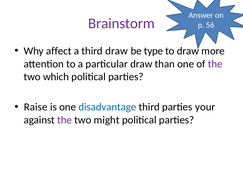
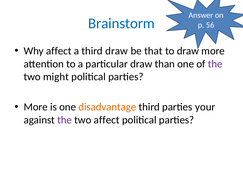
Brainstorm colour: purple -> blue
type: type -> that
which: which -> might
Raise at (36, 107): Raise -> More
disadvantage colour: blue -> orange
two might: might -> affect
